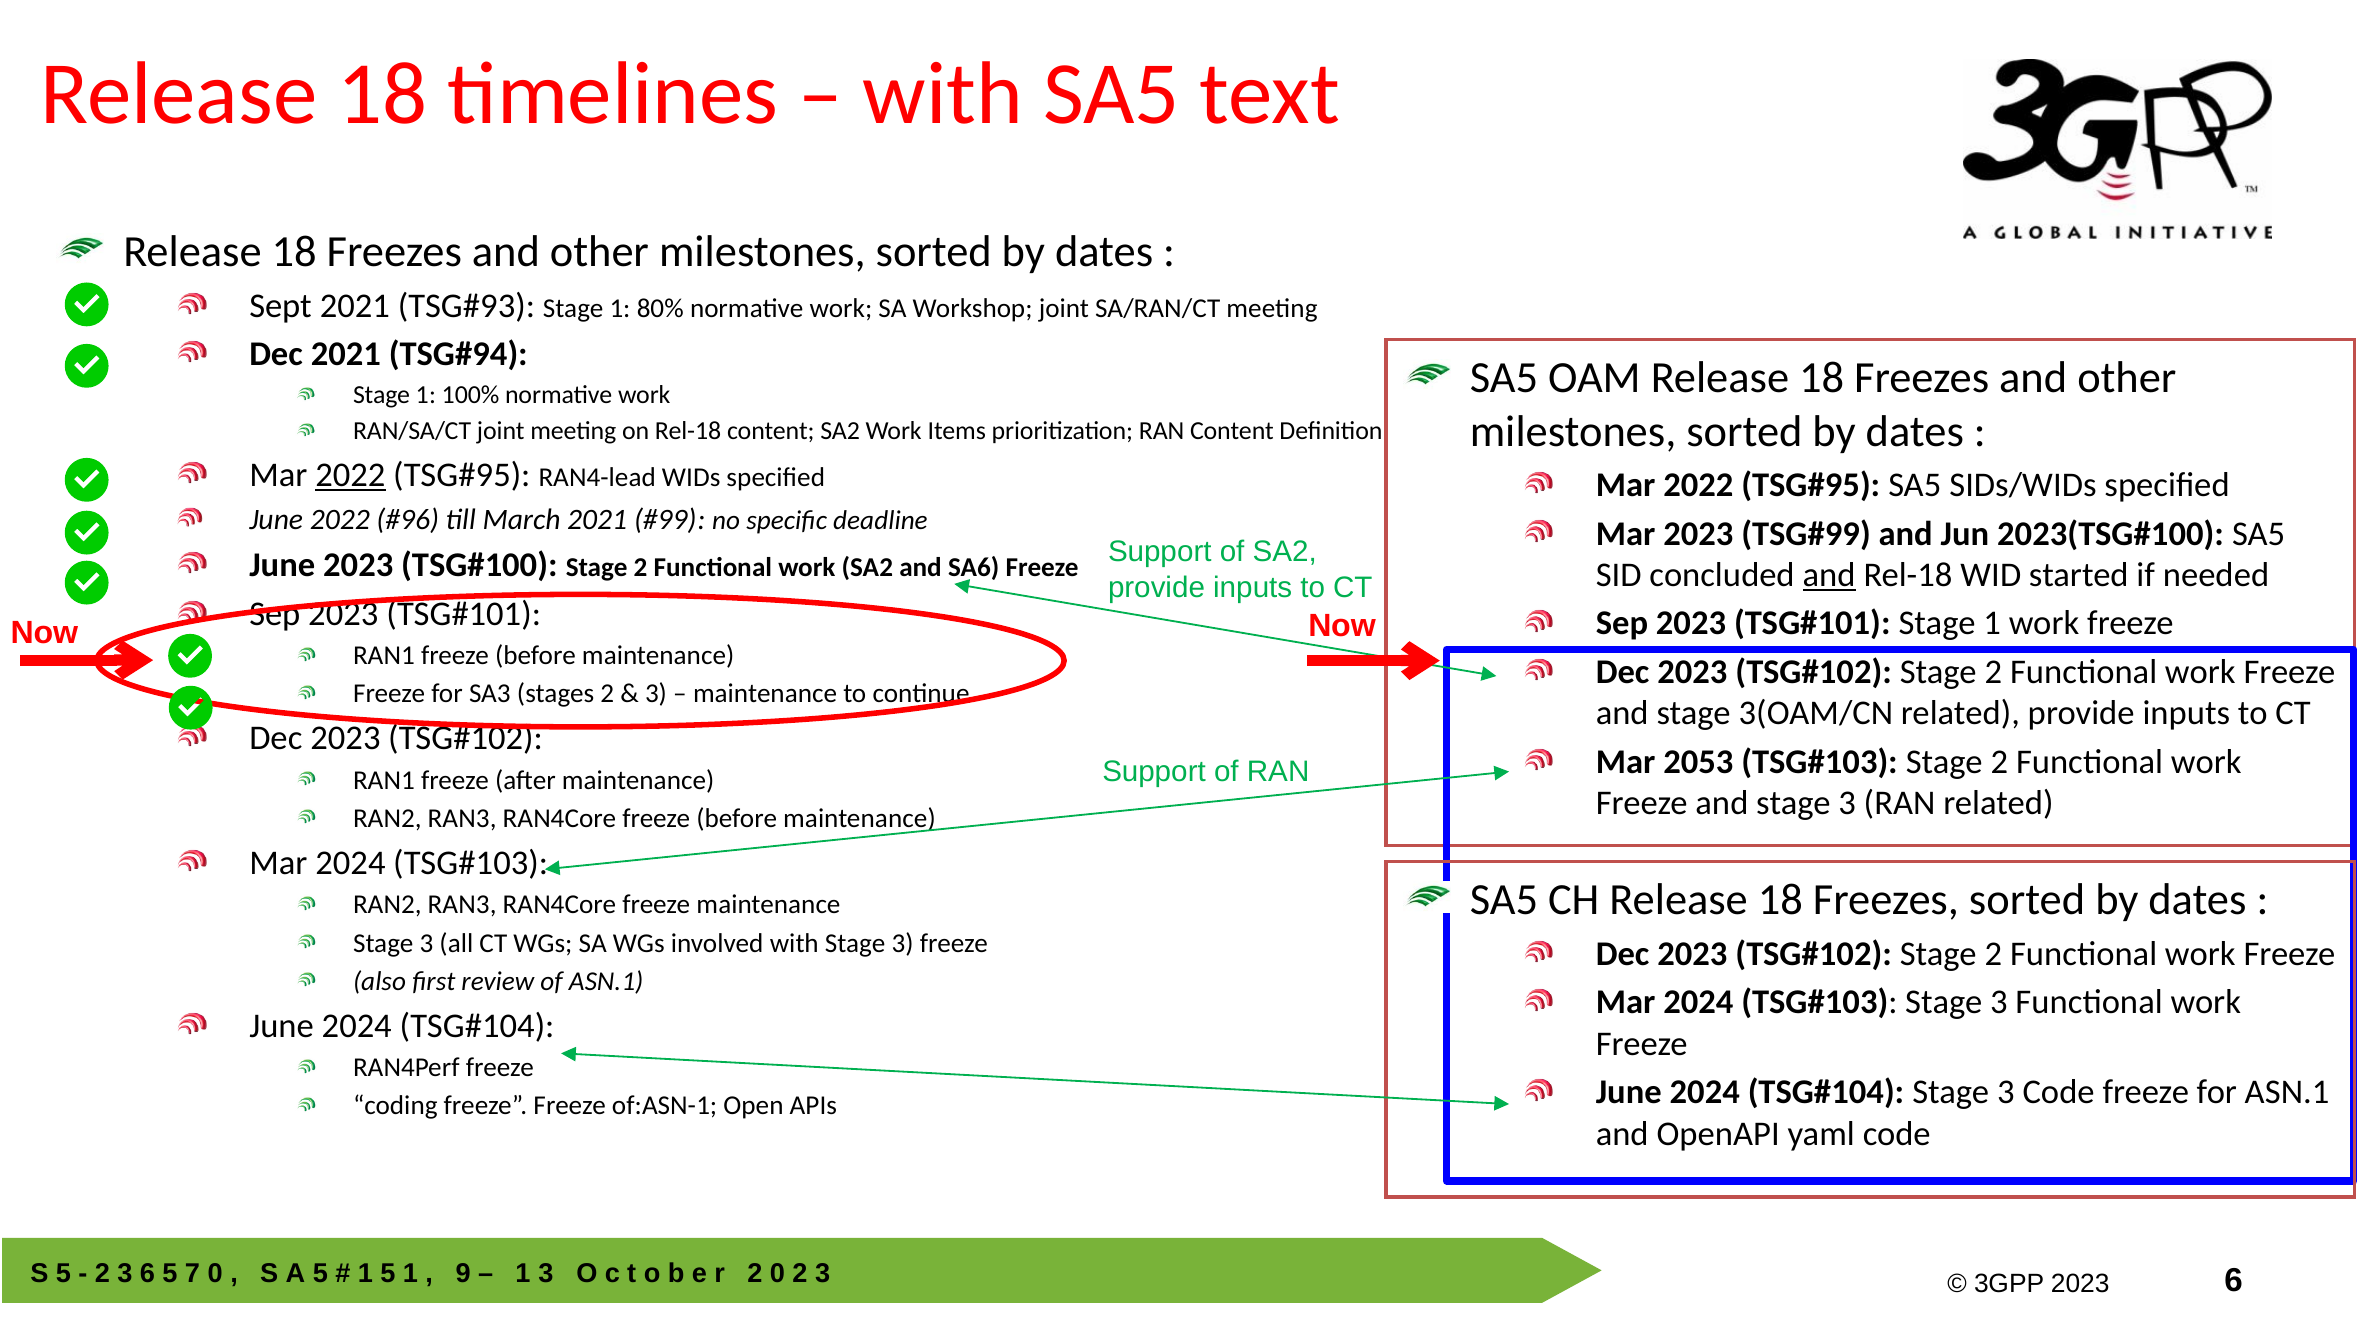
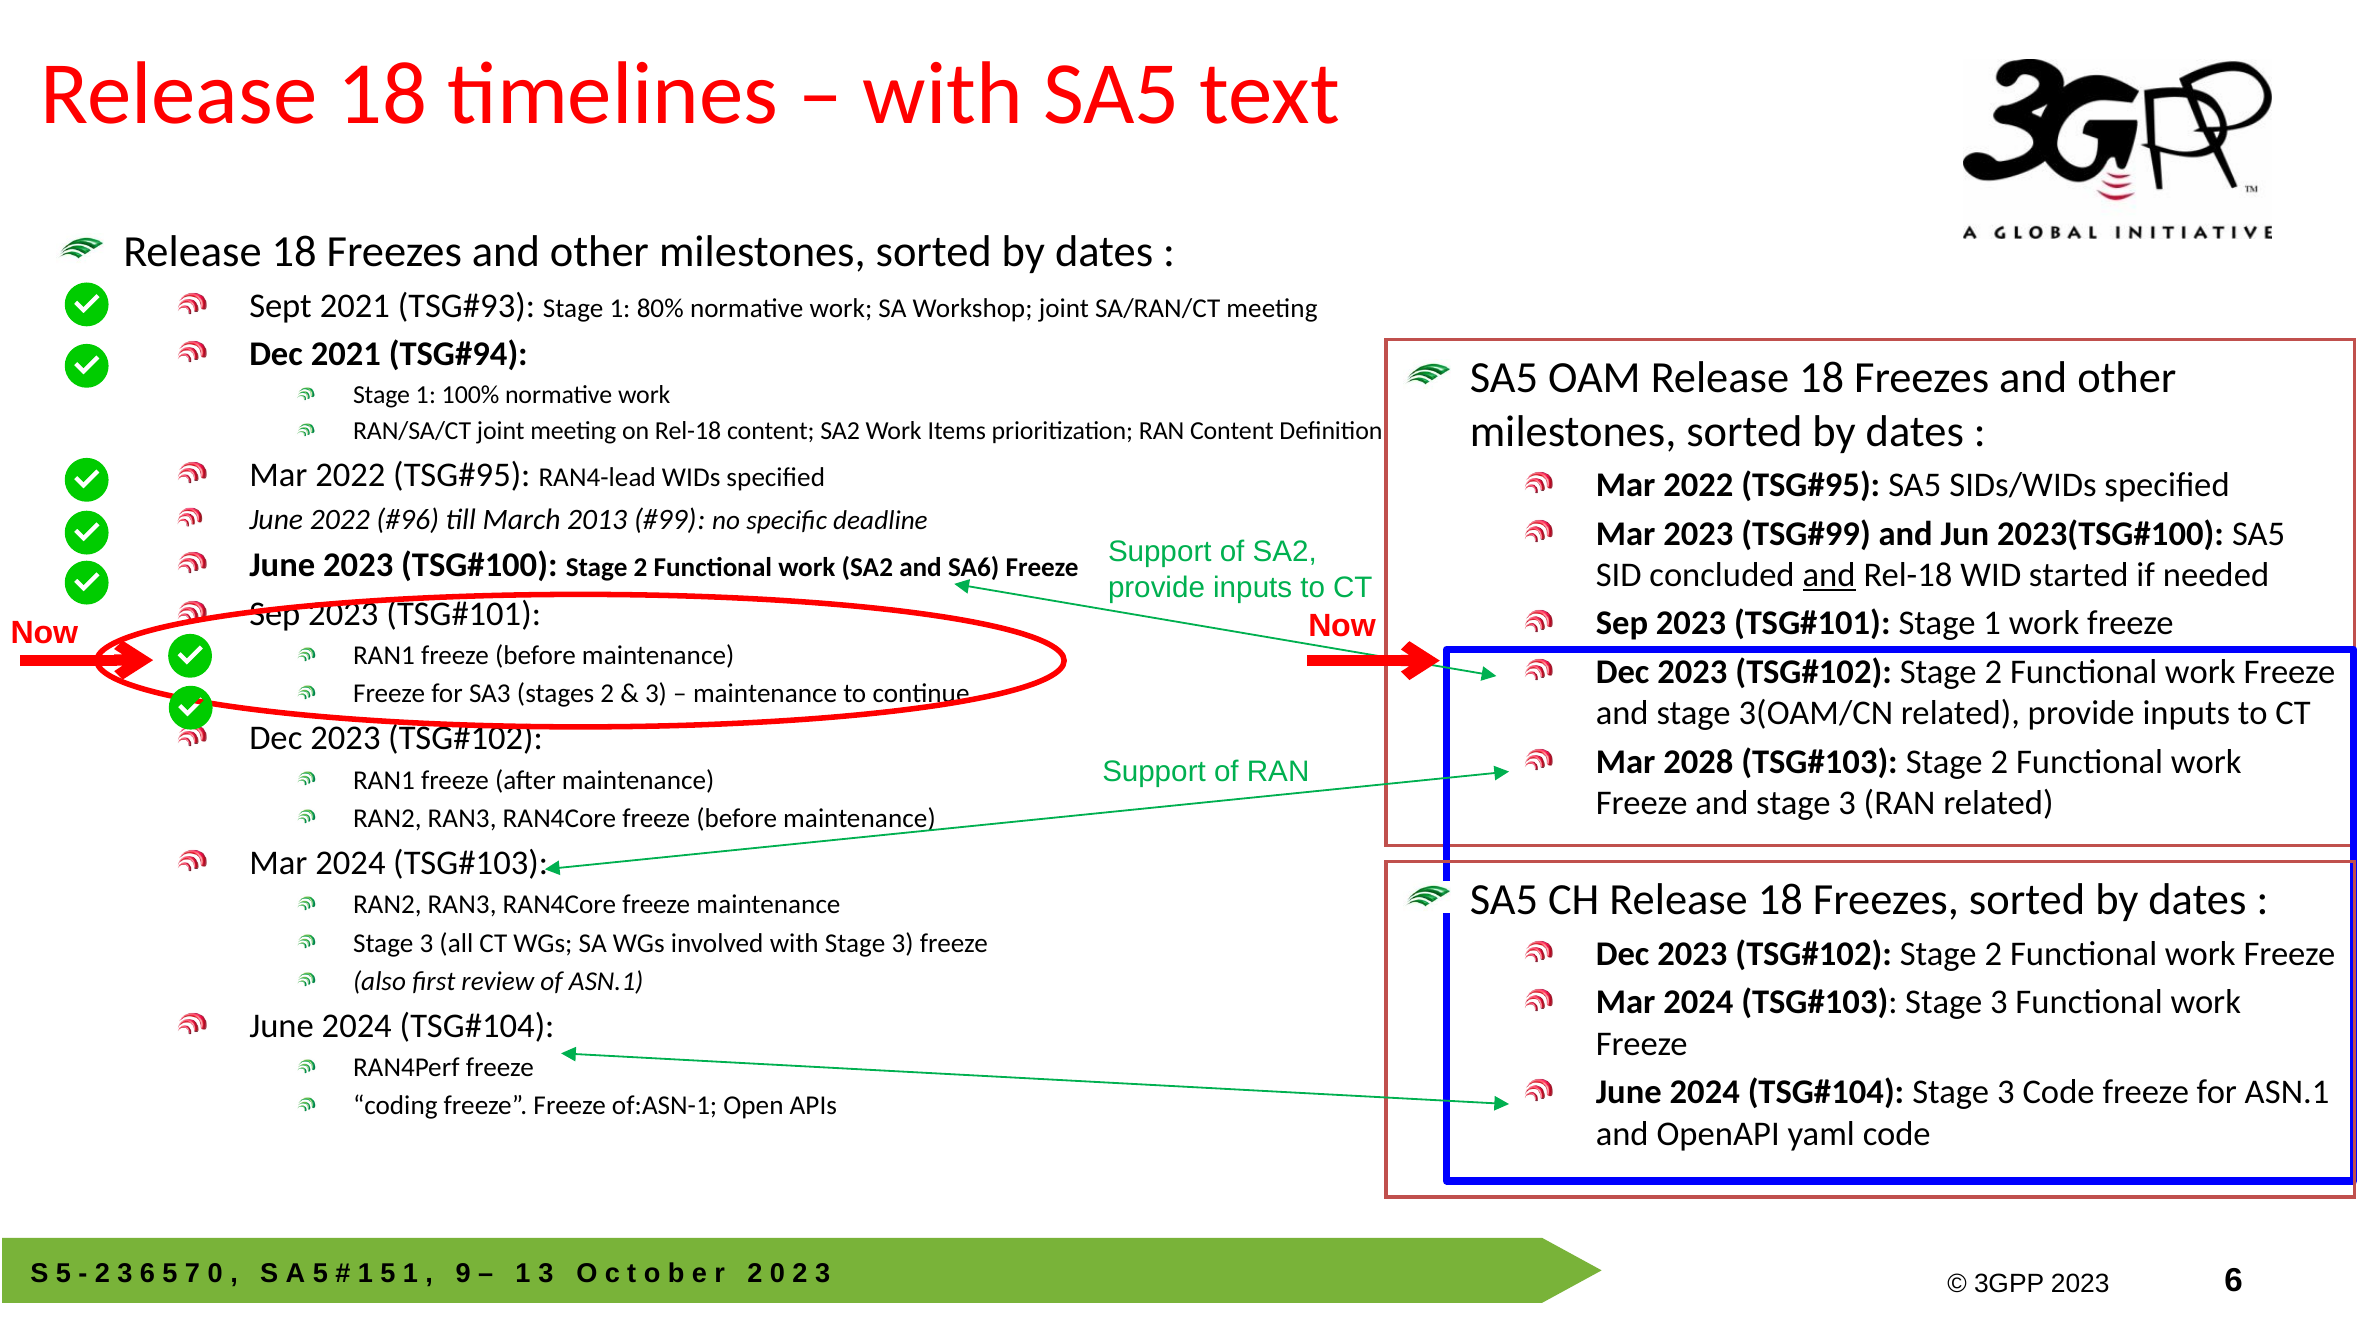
2022 at (350, 475) underline: present -> none
March 2021: 2021 -> 2013
2053: 2053 -> 2028
